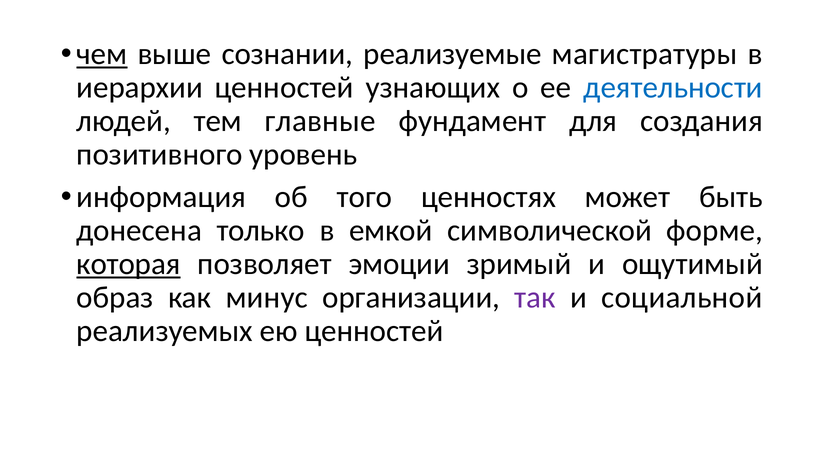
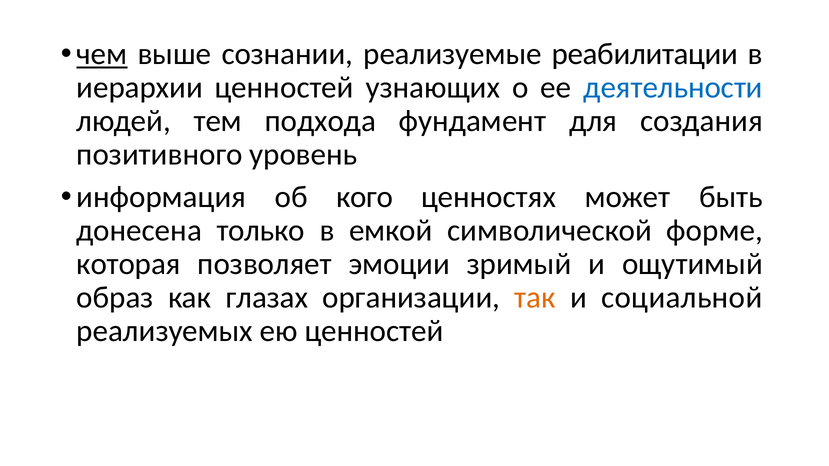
магистратуры: магистратуры -> реабилитации
главные: главные -> подхода
того: того -> кого
которая underline: present -> none
минус: минус -> глазах
так colour: purple -> orange
